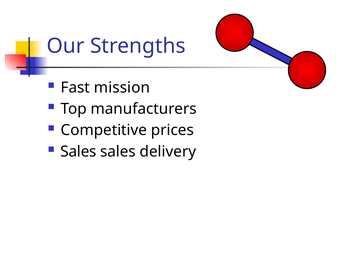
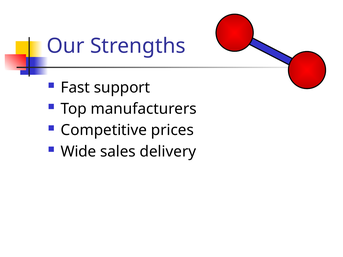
mission: mission -> support
Sales at (78, 152): Sales -> Wide
